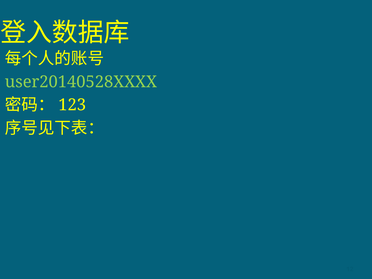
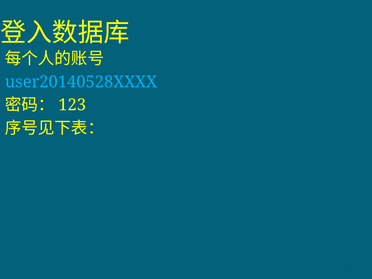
user20140528XXXX colour: light green -> light blue
